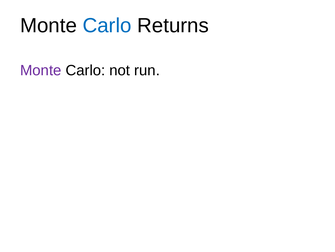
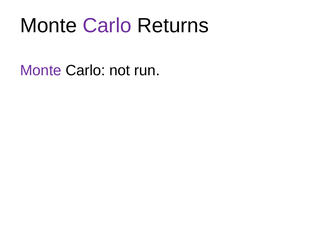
Carlo at (107, 25) colour: blue -> purple
